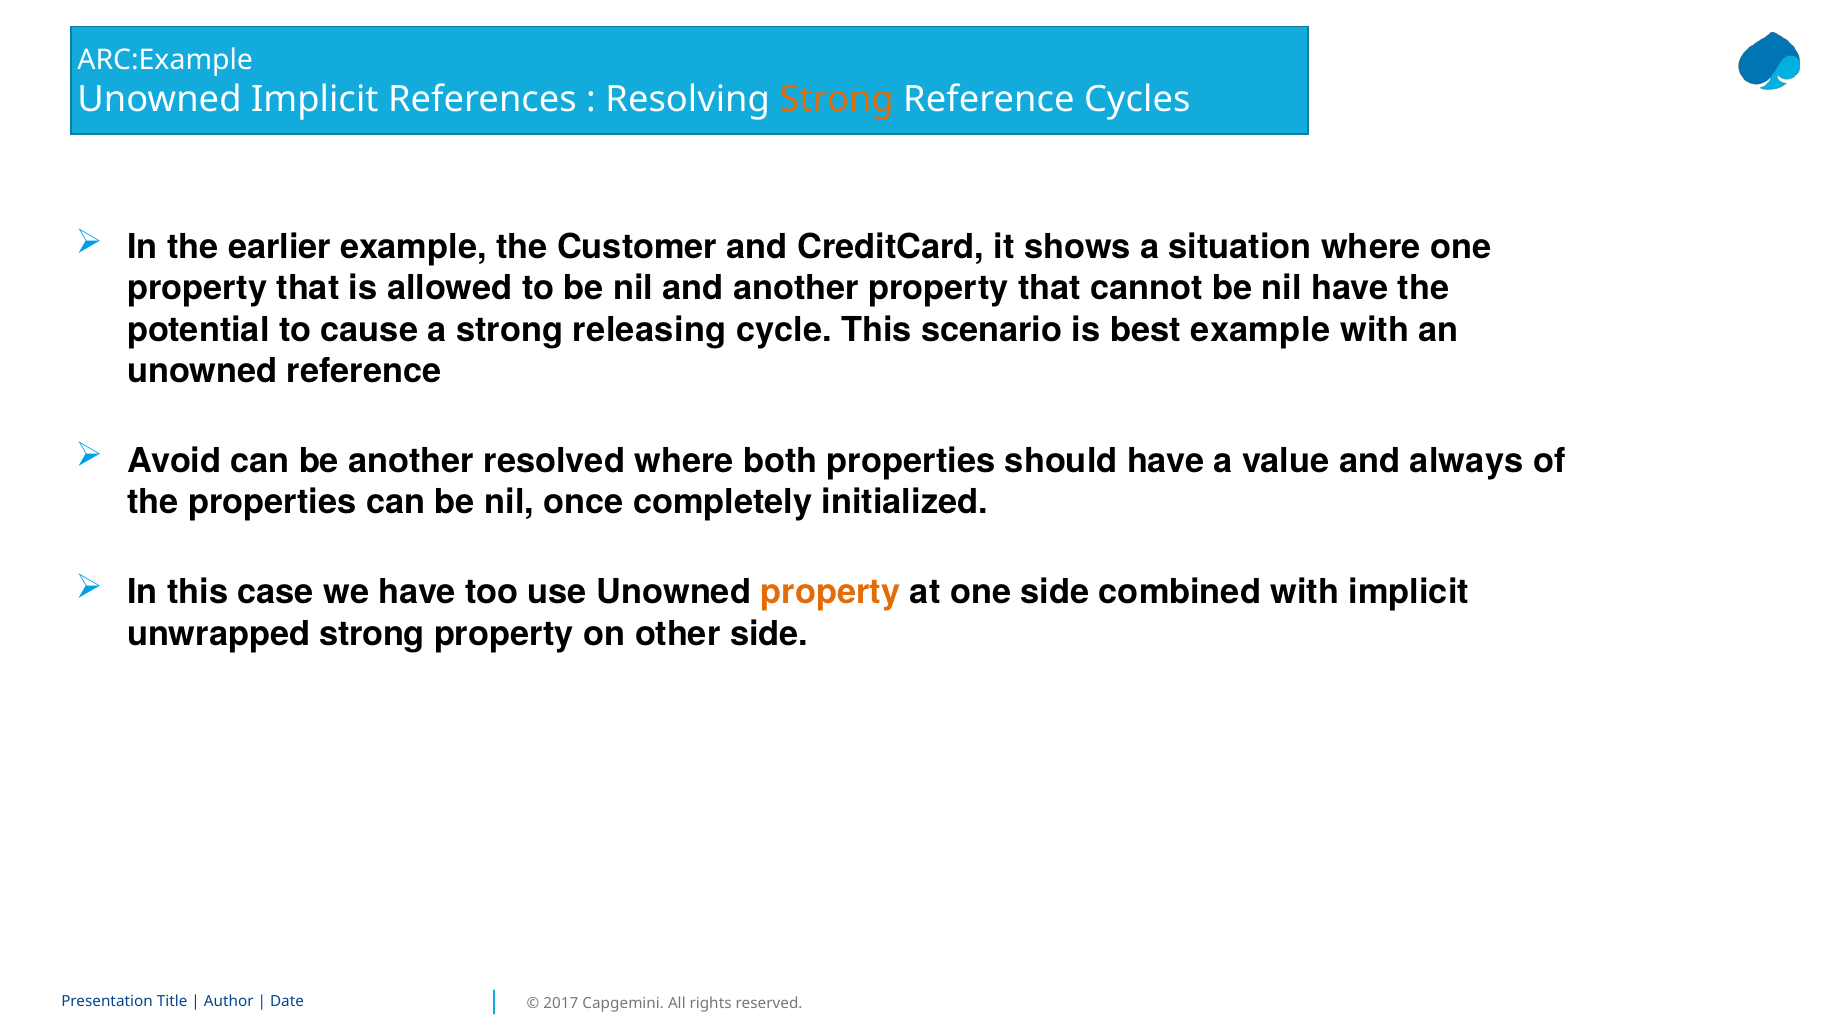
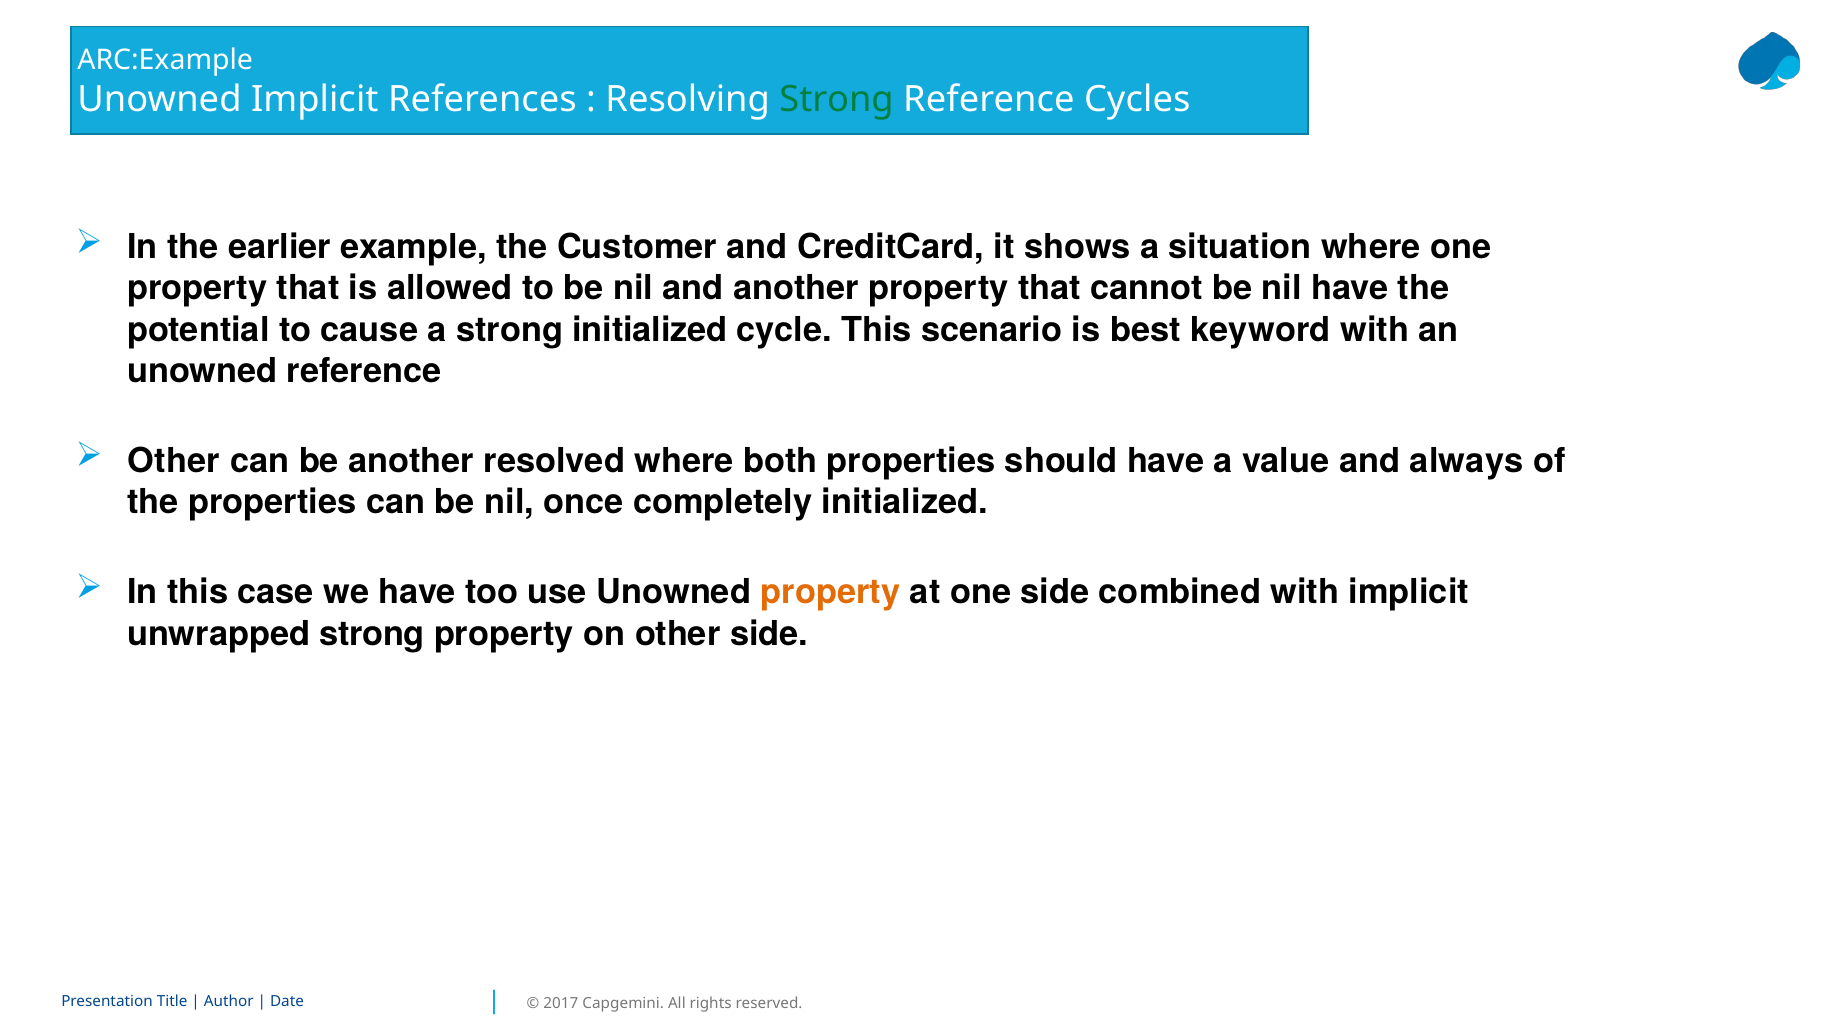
Strong at (837, 100) colour: orange -> green
strong releasing: releasing -> initialized
best example: example -> keyword
Avoid at (174, 461): Avoid -> Other
